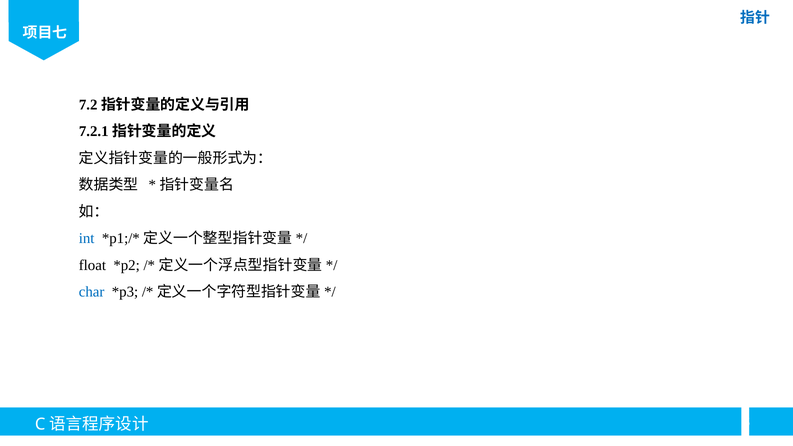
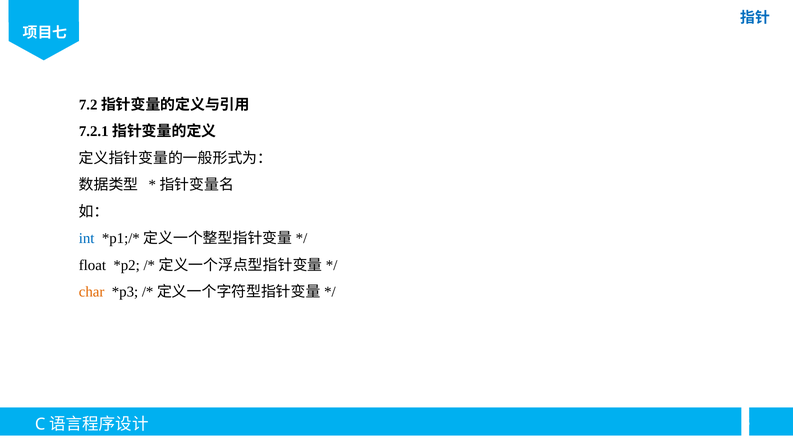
char colour: blue -> orange
